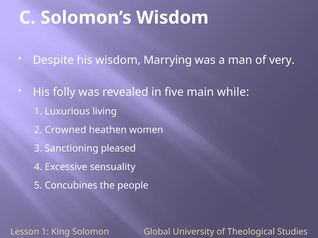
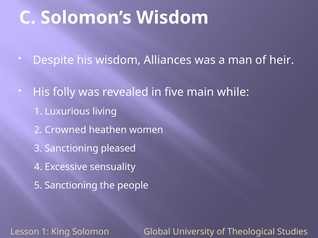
Marrying: Marrying -> Alliances
very: very -> heir
5 Concubines: Concubines -> Sanctioning
